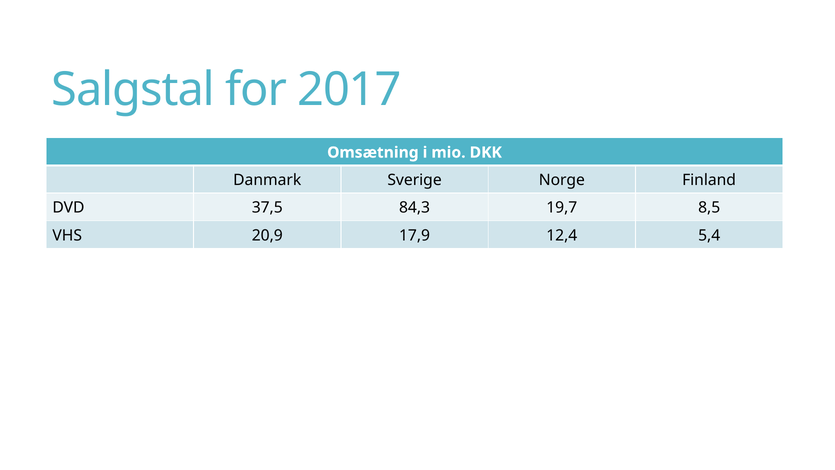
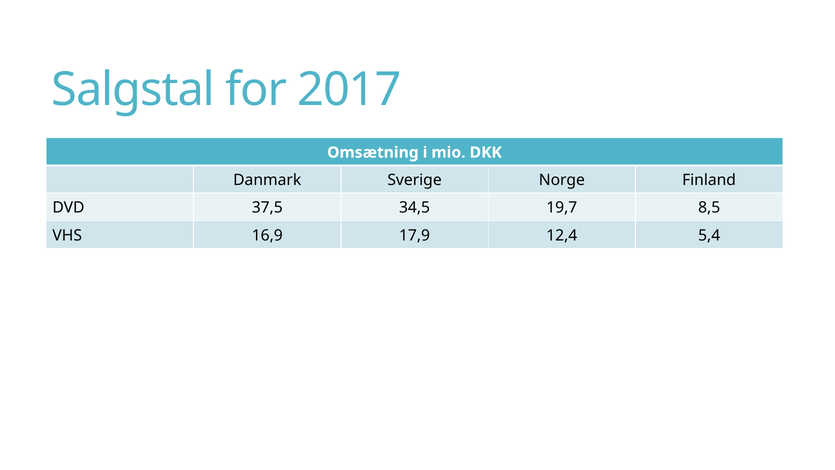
84,3: 84,3 -> 34,5
20,9: 20,9 -> 16,9
